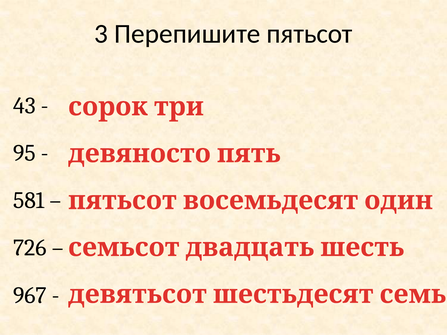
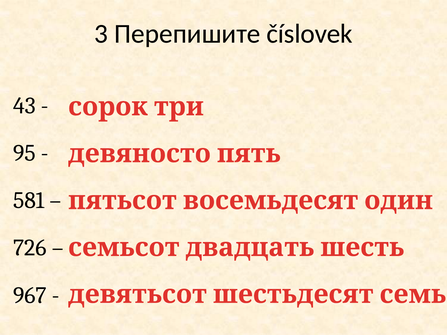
пятьсот: пятьсот -> číslovek
